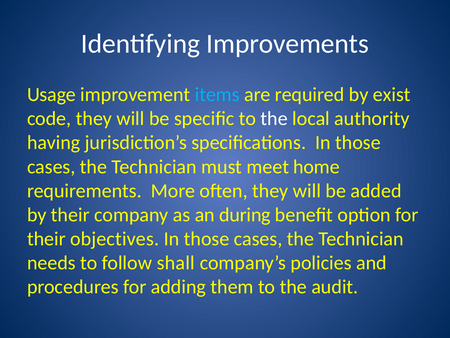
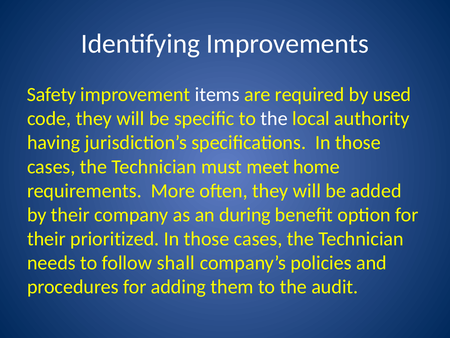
Usage: Usage -> Safety
items colour: light blue -> white
exist: exist -> used
objectives: objectives -> prioritized
